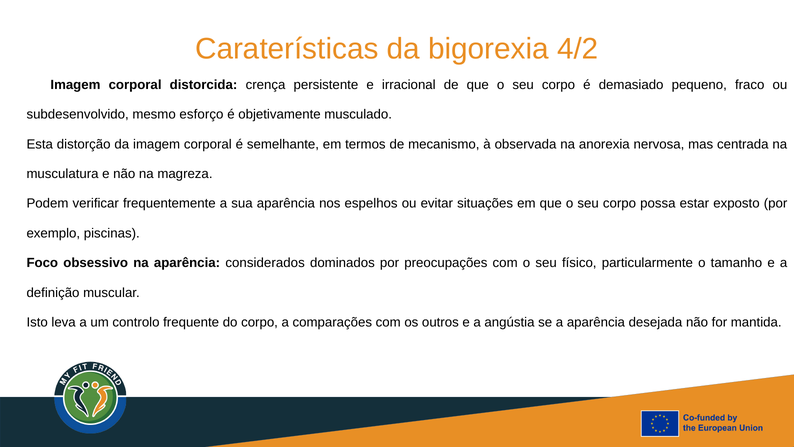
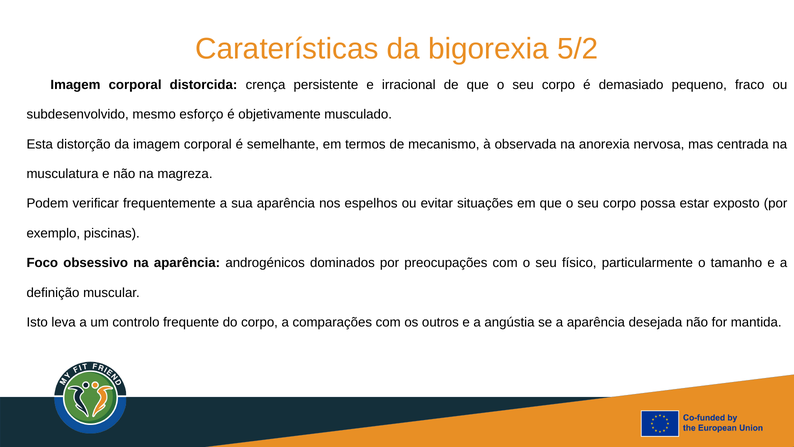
4/2: 4/2 -> 5/2
considerados: considerados -> androgénicos
